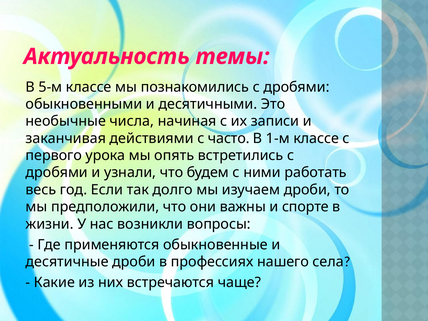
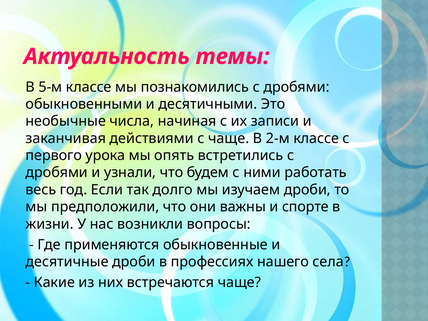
с часто: часто -> чаще
1-м: 1-м -> 2-м
